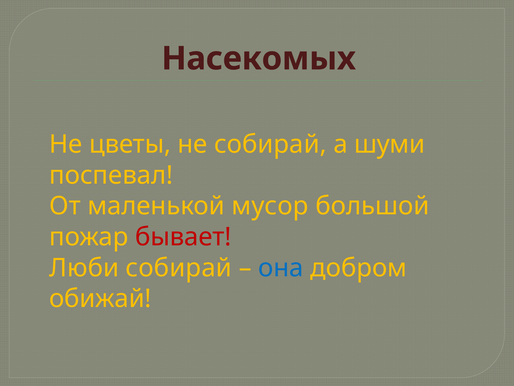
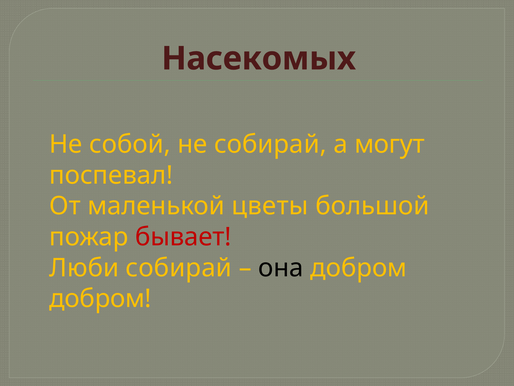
цветы: цветы -> собой
шуми: шуми -> могут
мусор: мусор -> цветы
она colour: blue -> black
обижай at (100, 298): обижай -> добром
